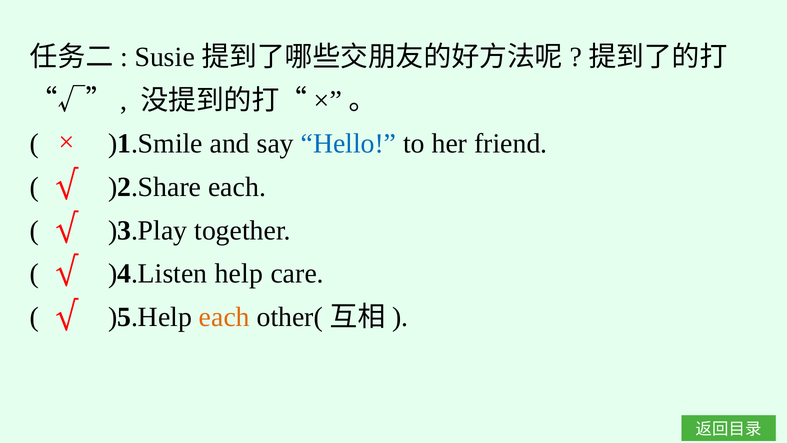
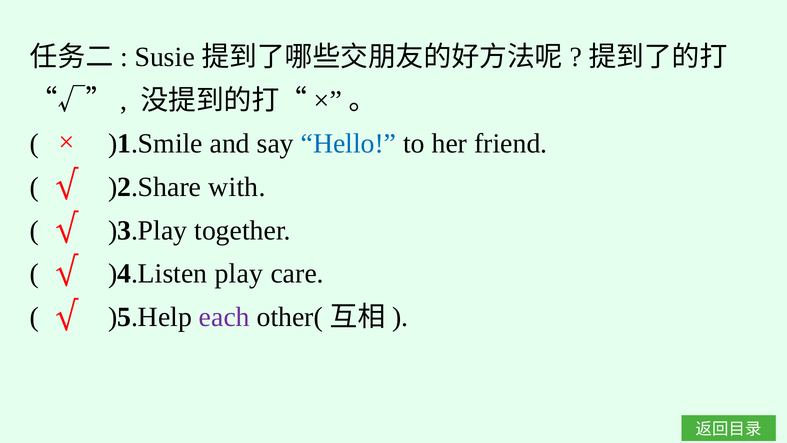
)2.Share each: each -> with
help: help -> play
each at (224, 317) colour: orange -> purple
